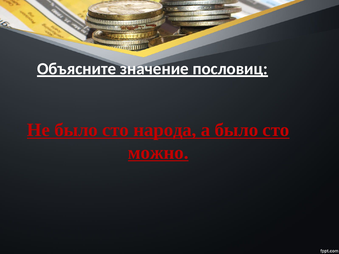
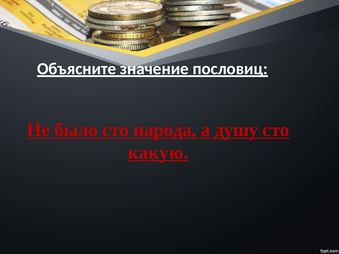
а было: было -> душу
можно: можно -> какую
